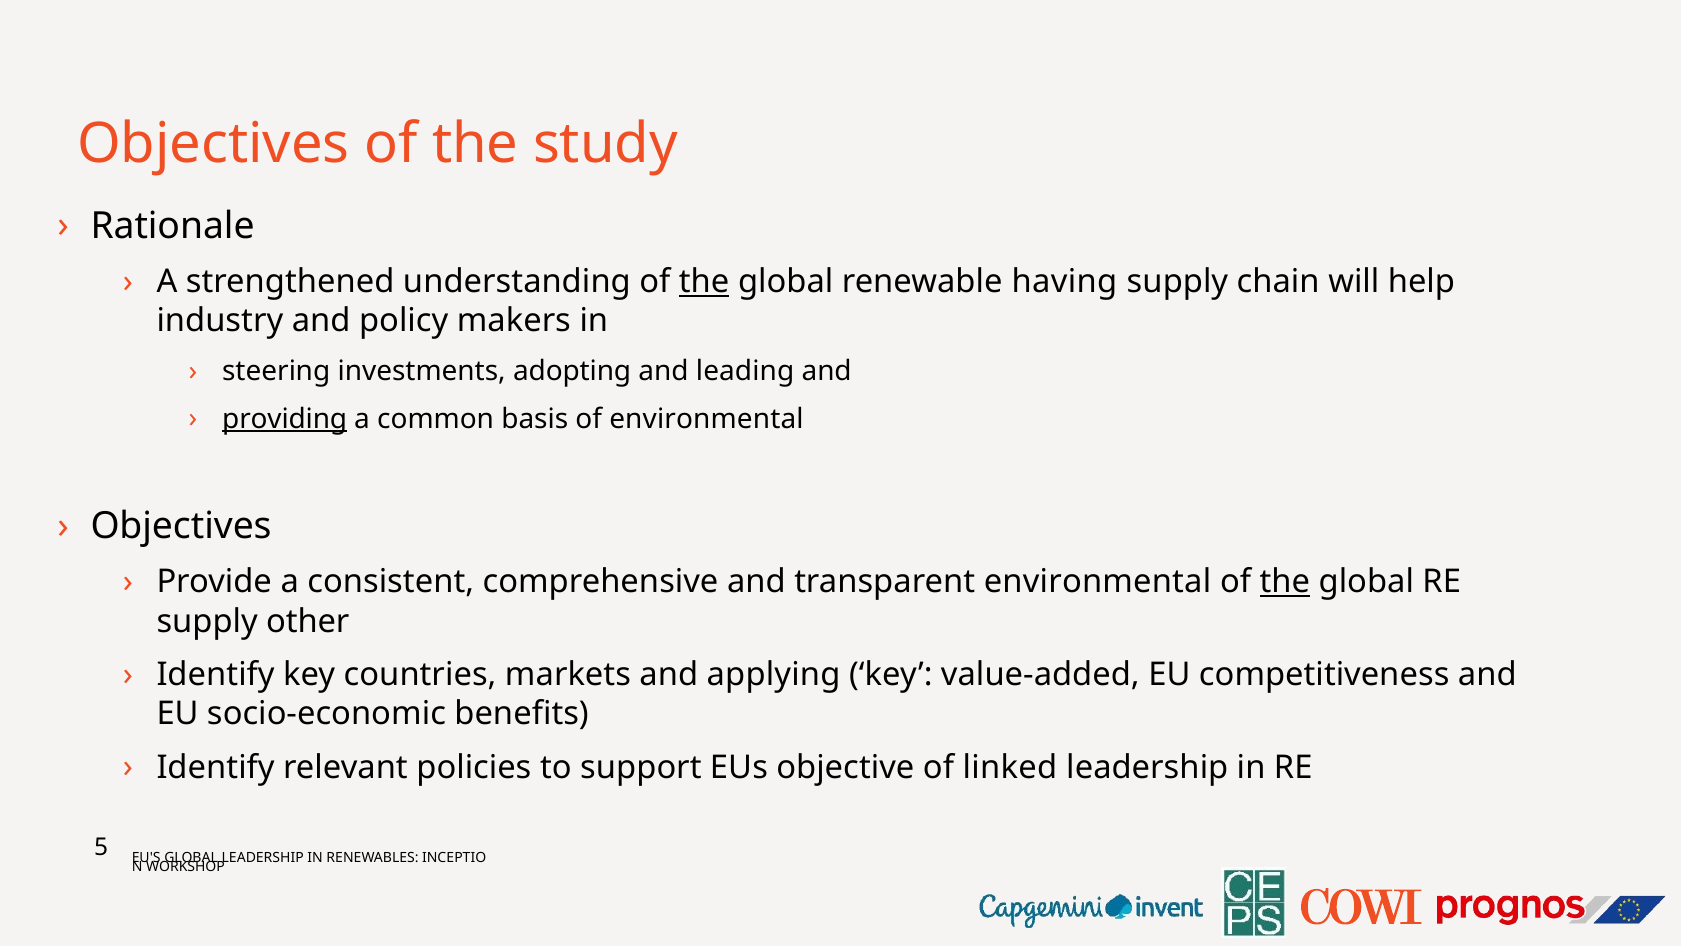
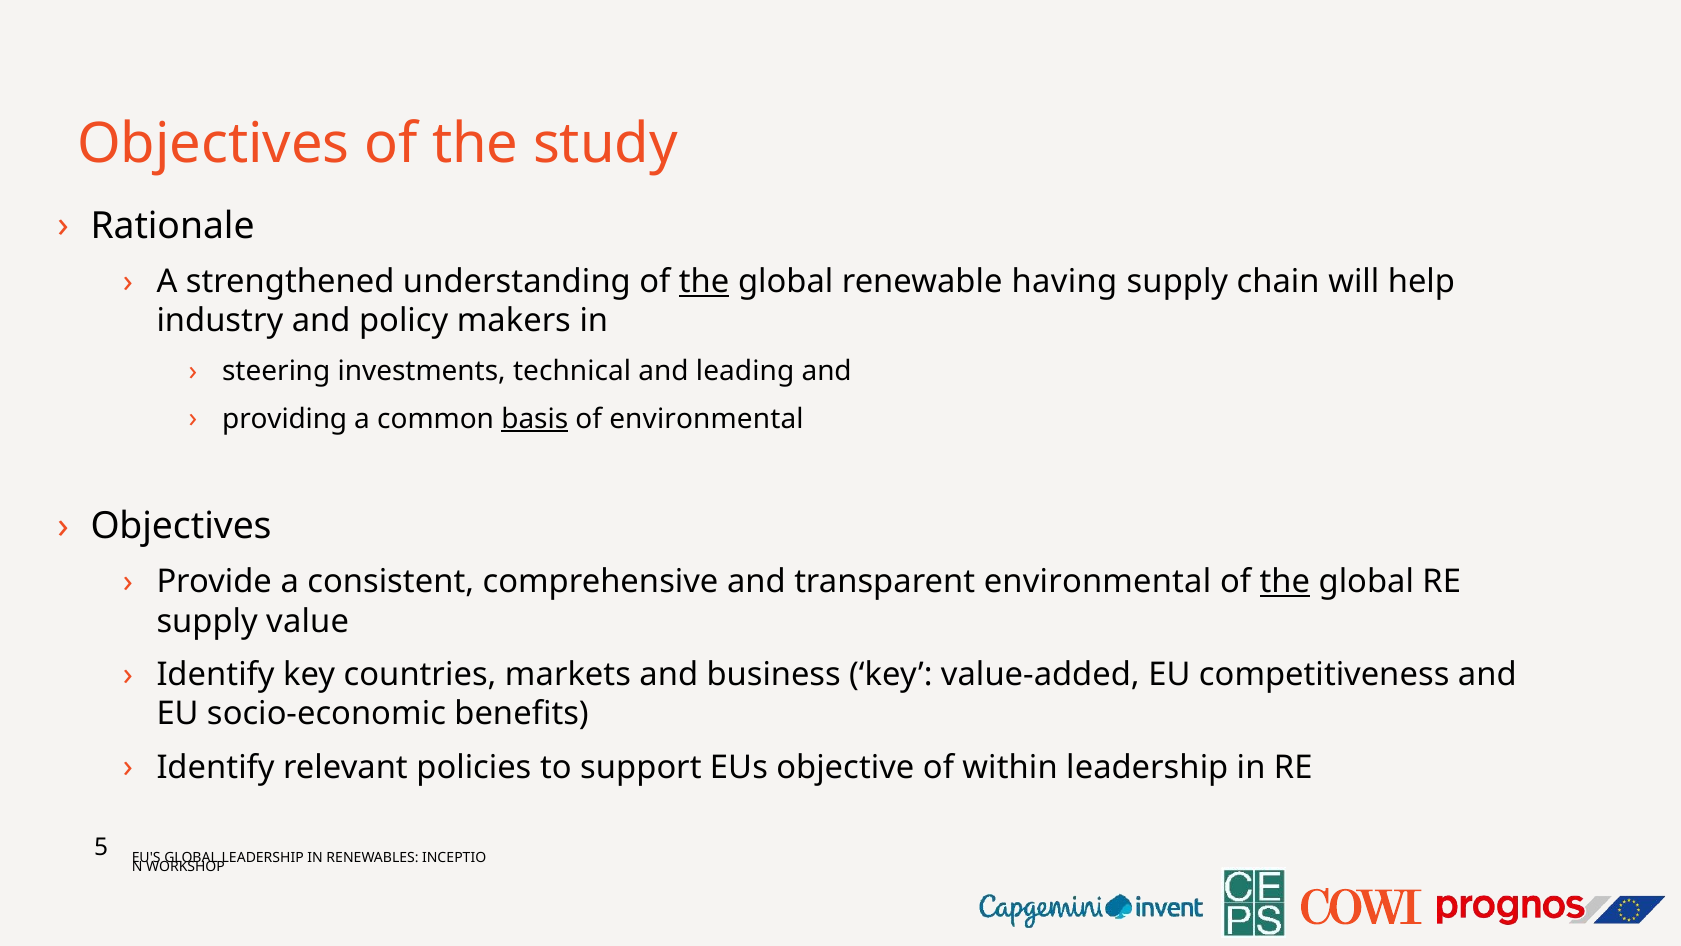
adopting: adopting -> technical
providing underline: present -> none
basis underline: none -> present
other: other -> value
applying: applying -> business
linked: linked -> within
